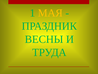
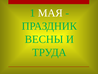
МАЯ colour: yellow -> white
